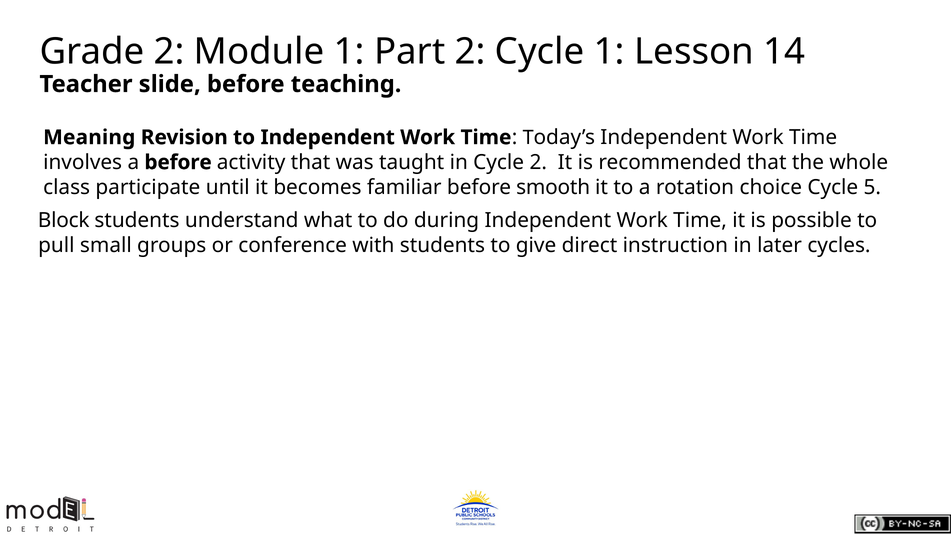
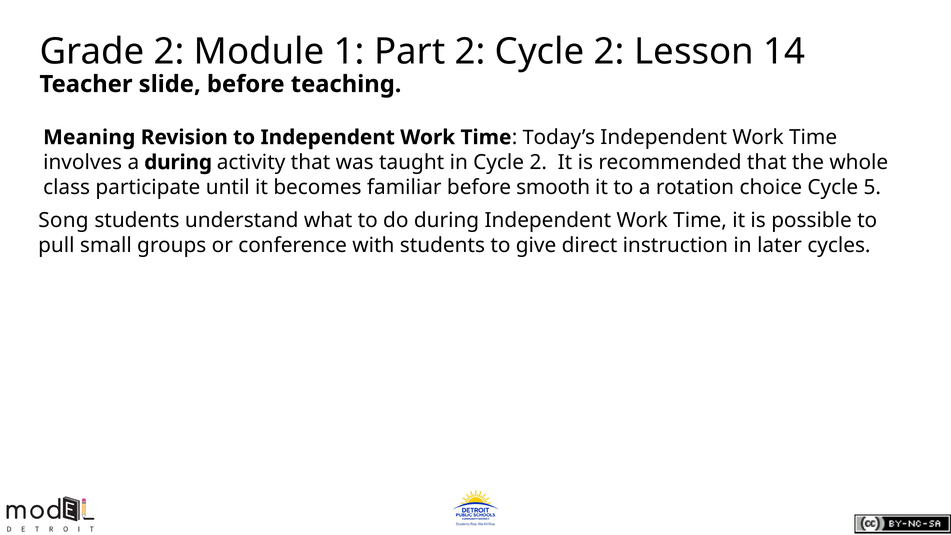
2 Cycle 1: 1 -> 2
a before: before -> during
Block: Block -> Song
